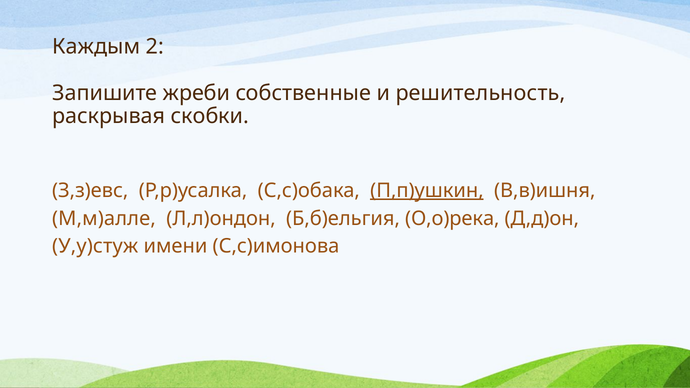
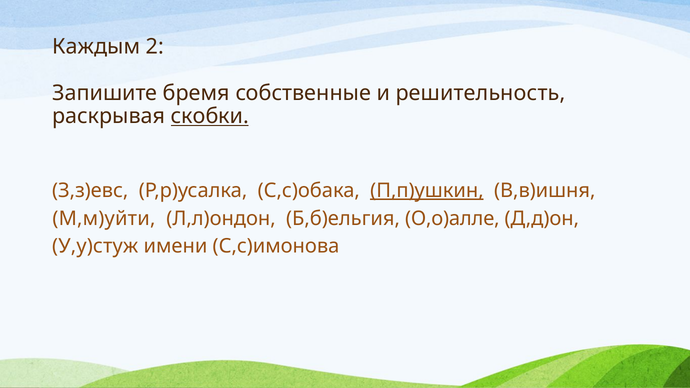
жреби: жреби -> бремя
скобки underline: none -> present
М,м)алле: М,м)алле -> М,м)уйти
О,о)река: О,о)река -> О,о)алле
